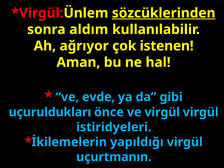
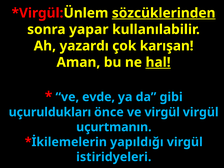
aldım: aldım -> yapar
ağrıyor: ağrıyor -> yazardı
istenen: istenen -> karışan
hal underline: none -> present
istiridyeleri: istiridyeleri -> uçurtmanın
uçurtmanın: uçurtmanın -> istiridyeleri
